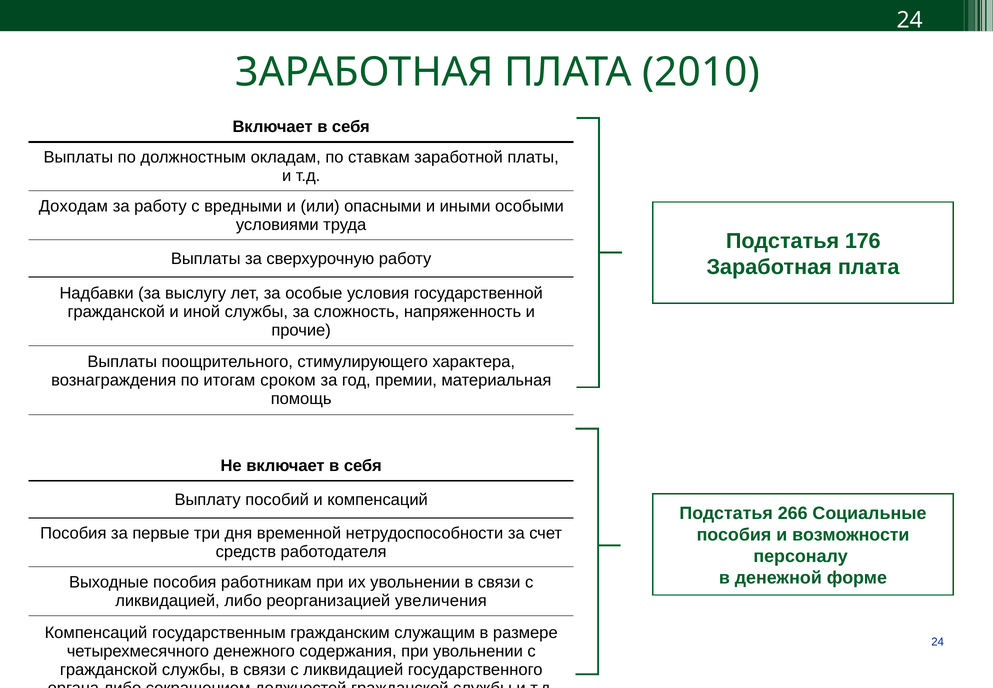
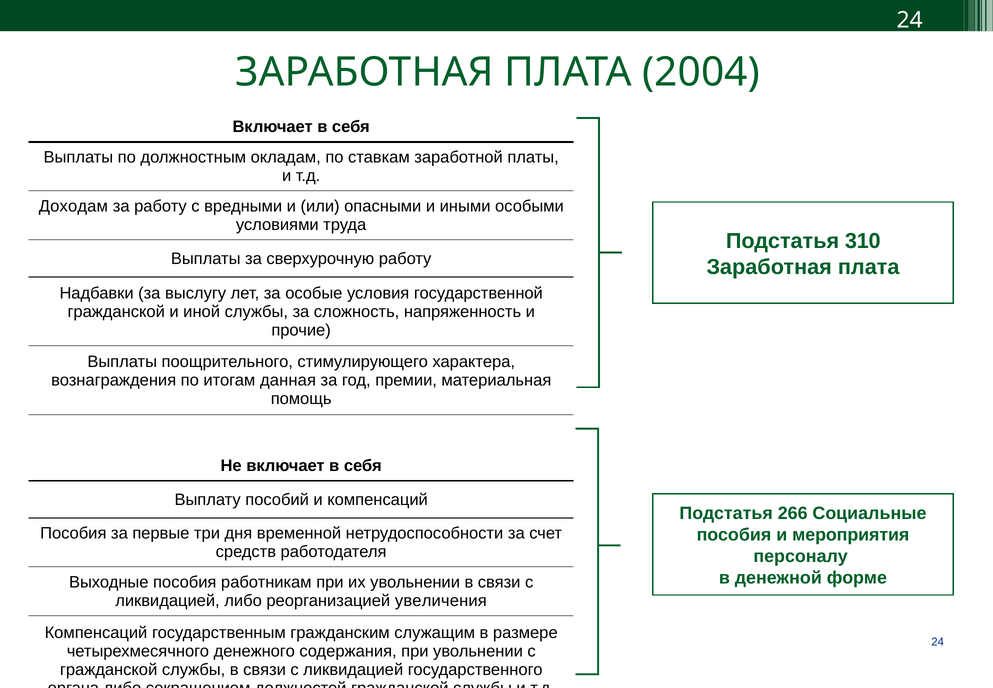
2010: 2010 -> 2004
176: 176 -> 310
сроком: сроком -> данная
возможности: возможности -> мероприятия
